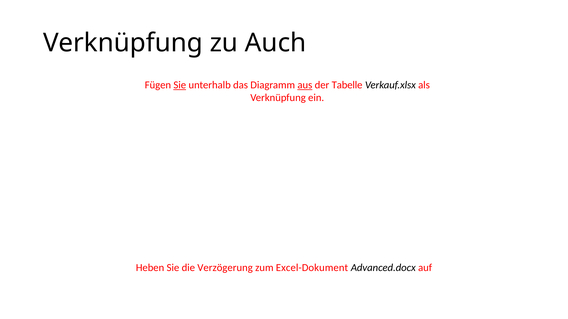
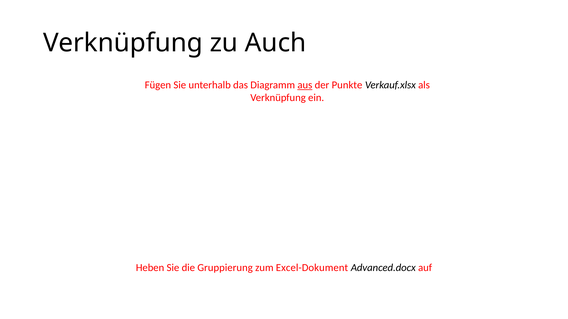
Sie at (180, 85) underline: present -> none
Tabelle: Tabelle -> Punkte
Verzögerung: Verzögerung -> Gruppierung
